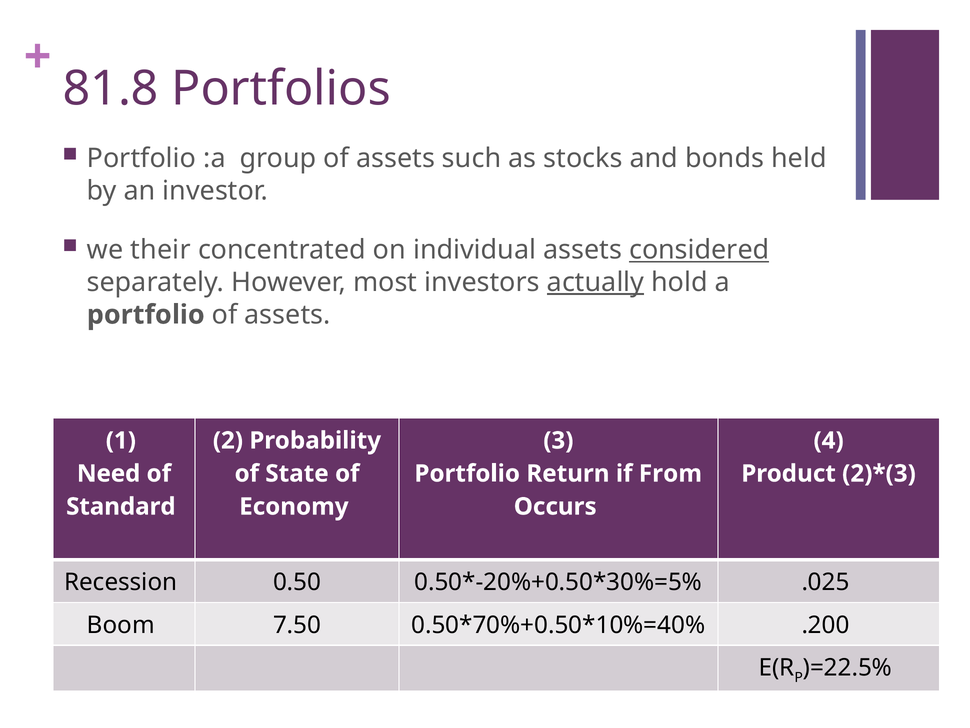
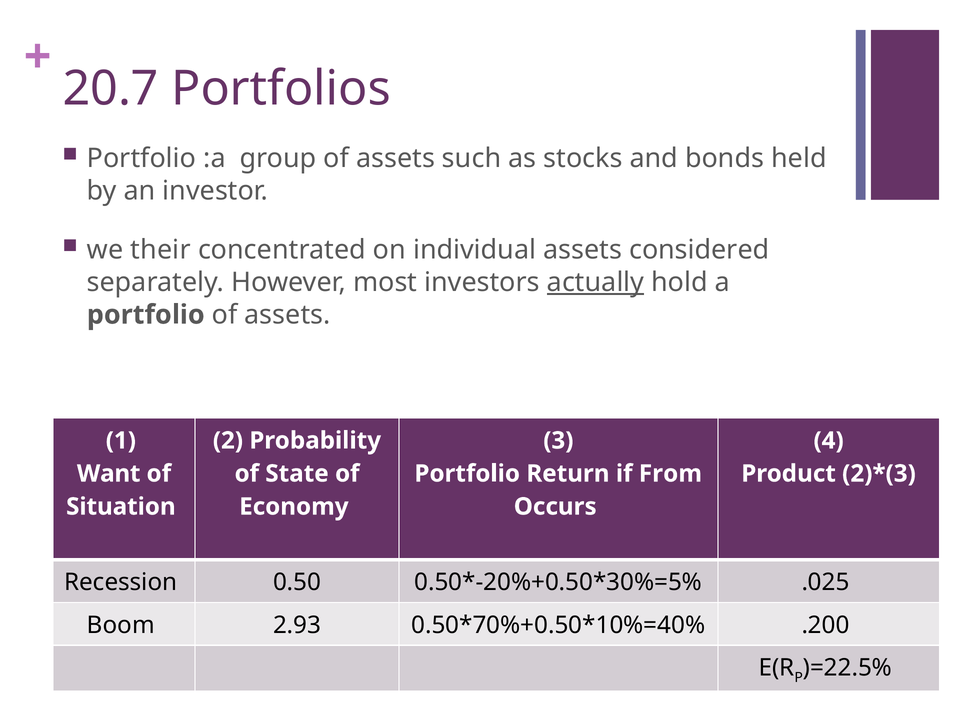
81.8: 81.8 -> 20.7
considered underline: present -> none
Need: Need -> Want
Standard: Standard -> Situation
7.50: 7.50 -> 2.93
